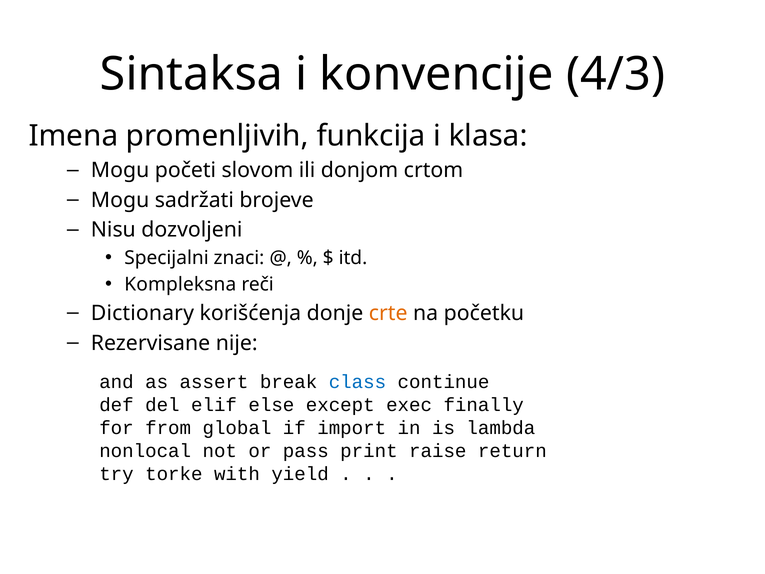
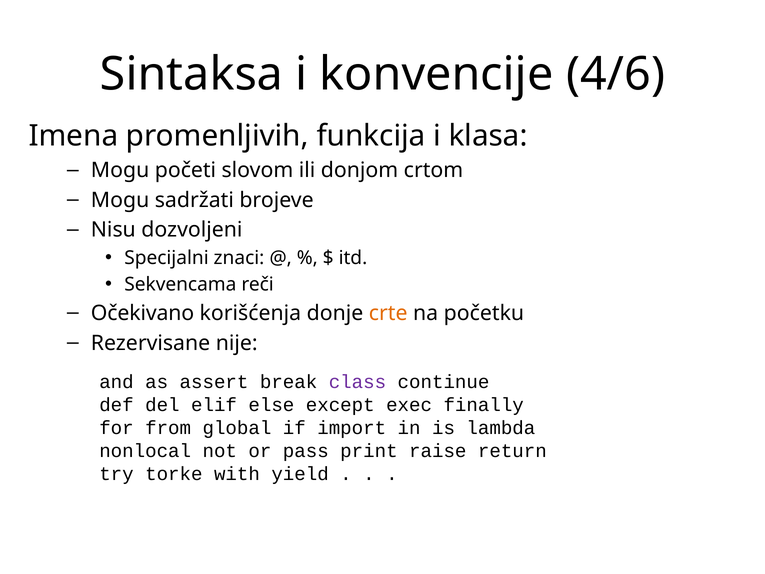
4/3: 4/3 -> 4/6
Kompleksna: Kompleksna -> Sekvencama
Dictionary: Dictionary -> Očekivano
class colour: blue -> purple
